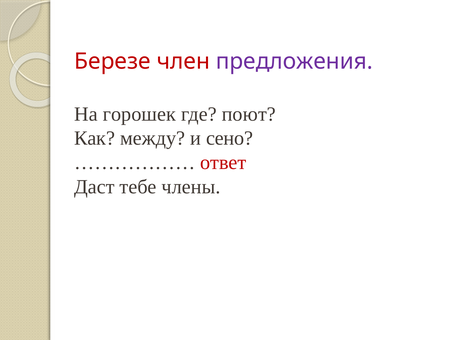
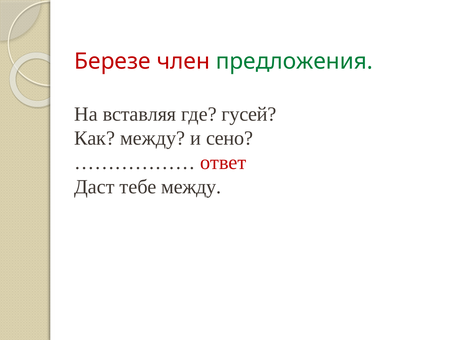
предложения colour: purple -> green
горошек: горошек -> вставляя
поют: поют -> гусей
тебе члены: члены -> между
